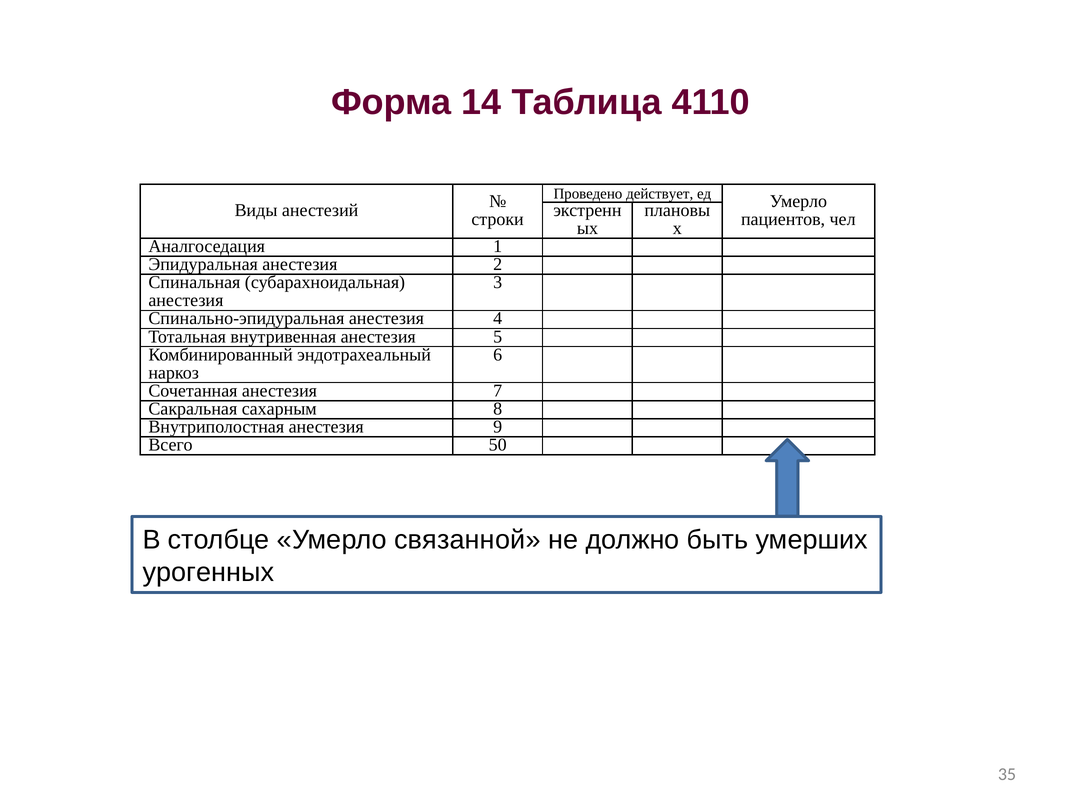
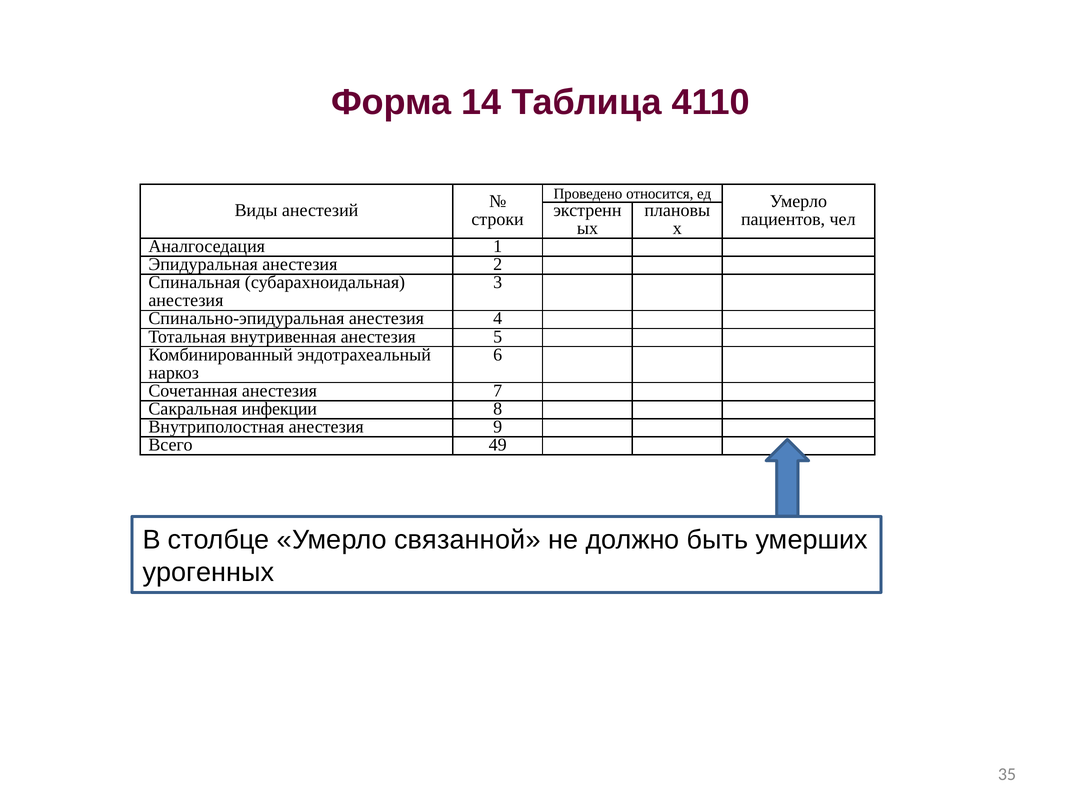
действует: действует -> относится
сахарным: сахарным -> инфекции
50: 50 -> 49
